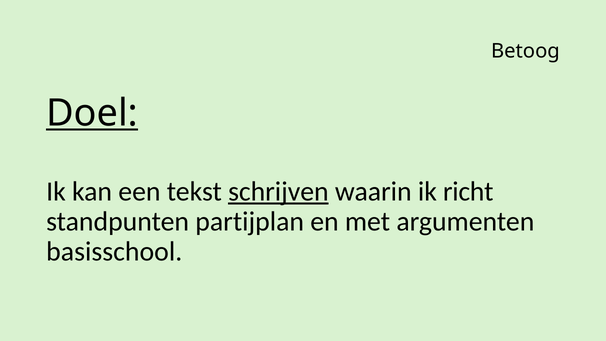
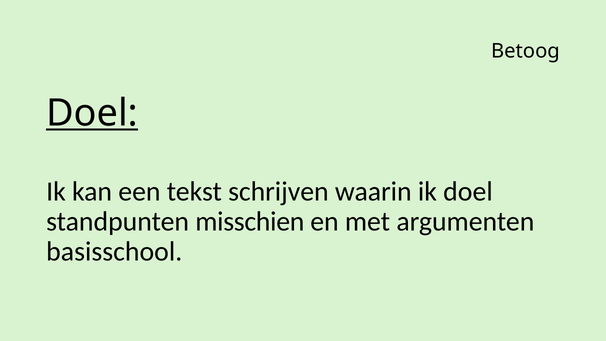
schrijven underline: present -> none
ik richt: richt -> doel
partijplan: partijplan -> misschien
